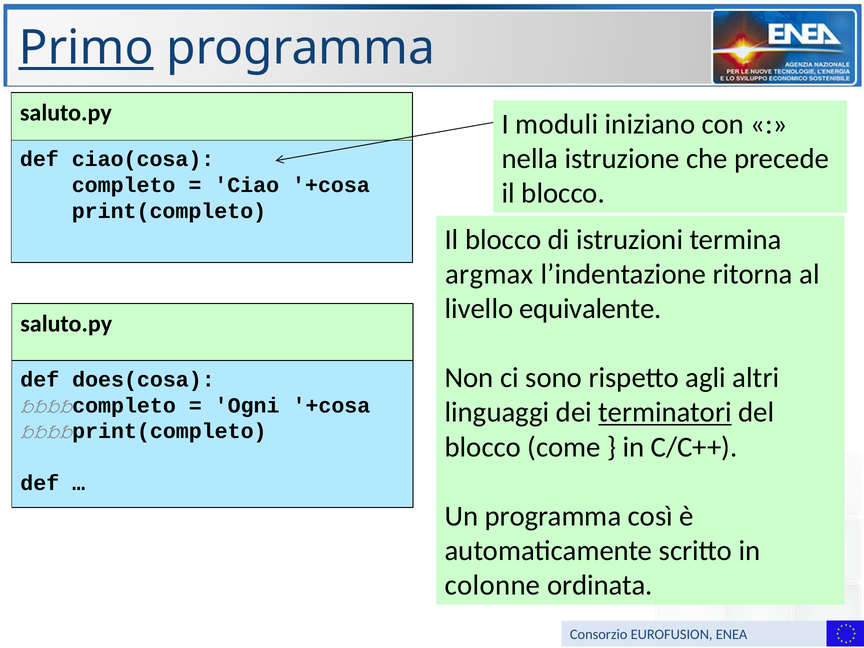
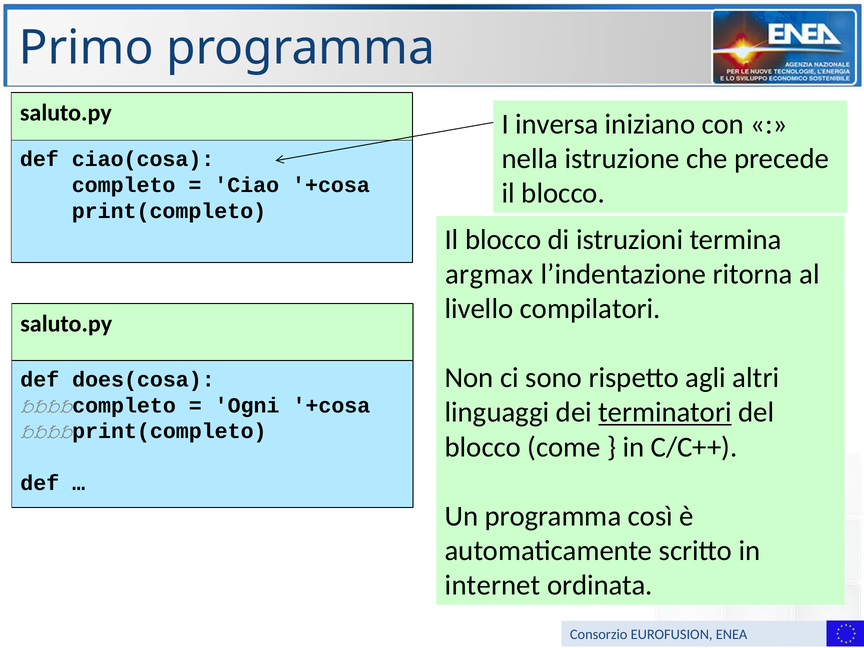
Primo underline: present -> none
moduli: moduli -> inversa
equivalente: equivalente -> compilatori
colonne: colonne -> internet
